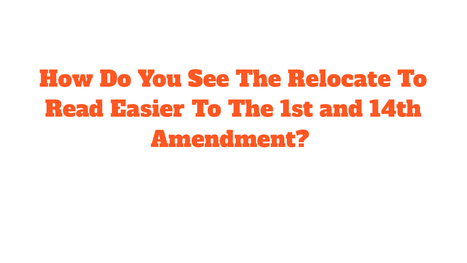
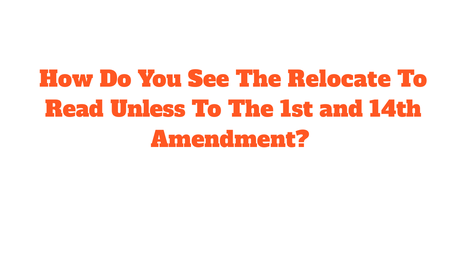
Easier: Easier -> Unless
